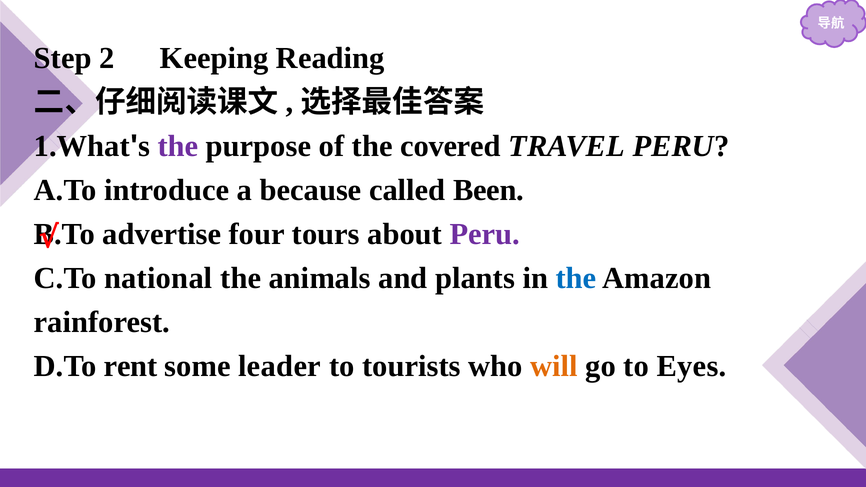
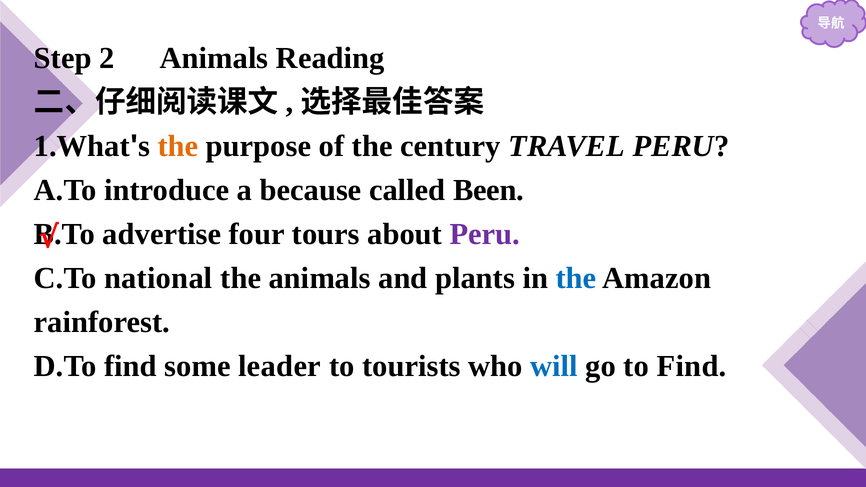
2 Keeping: Keeping -> Animals
the at (178, 146) colour: purple -> orange
covered: covered -> century
D.To rent: rent -> find
will colour: orange -> blue
to Eyes: Eyes -> Find
